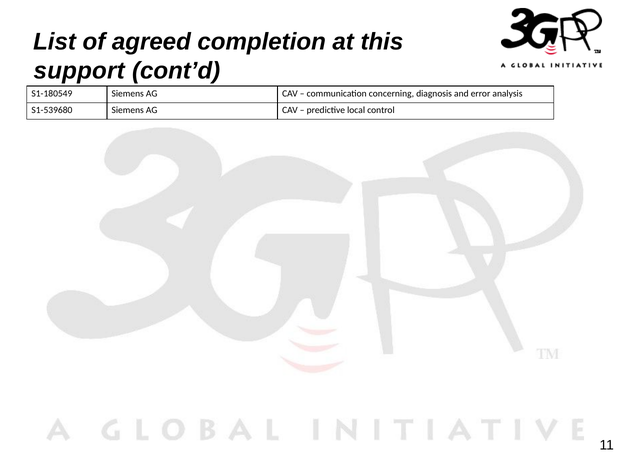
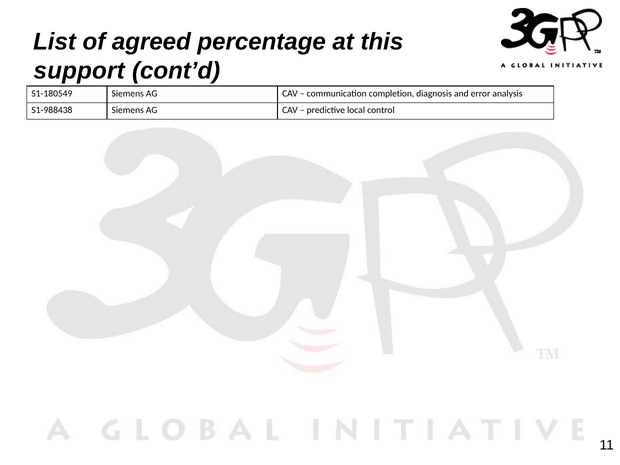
completion: completion -> percentage
concerning: concerning -> completion
S1-539680: S1-539680 -> S1-988438
